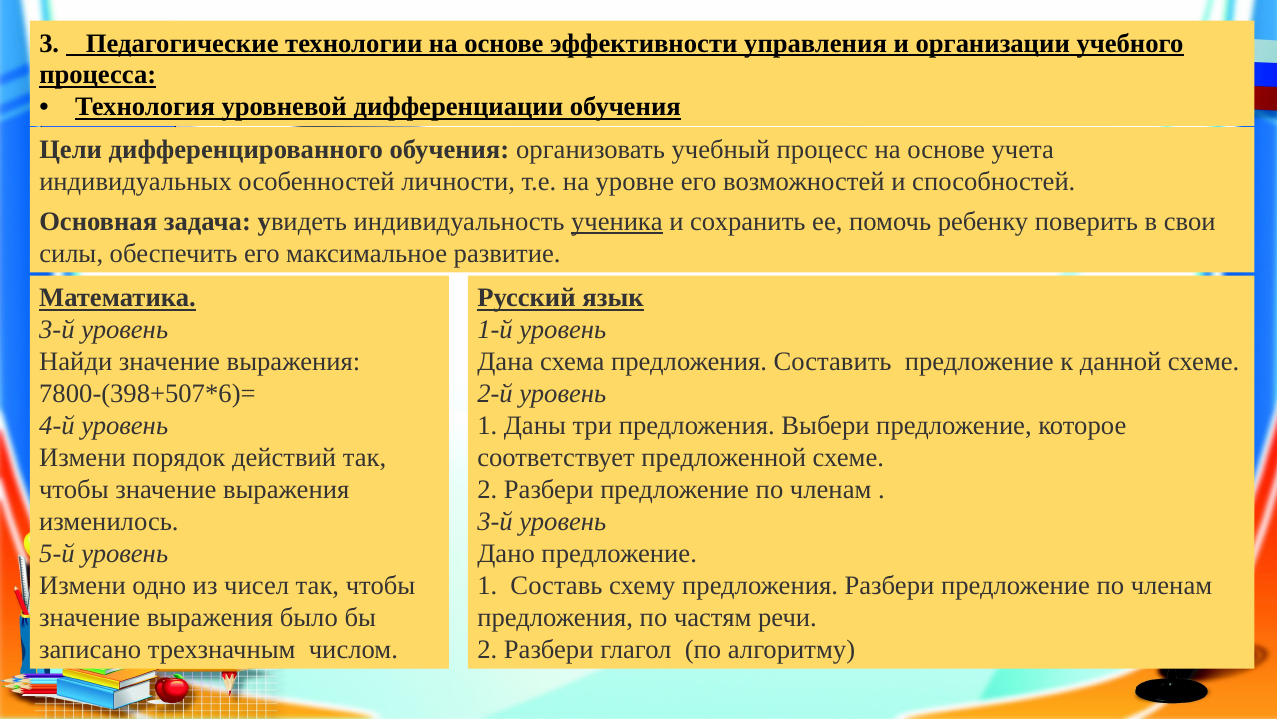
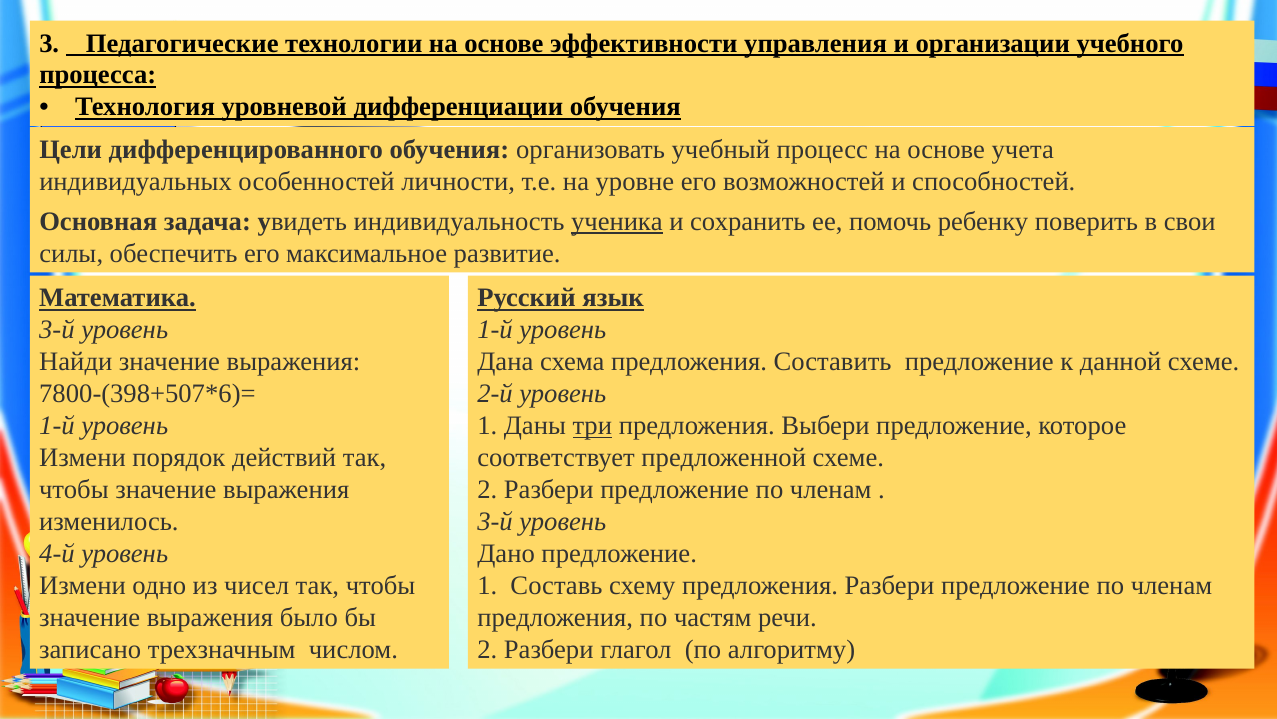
4-й at (57, 426): 4-й -> 1-й
три underline: none -> present
5-й: 5-й -> 4-й
